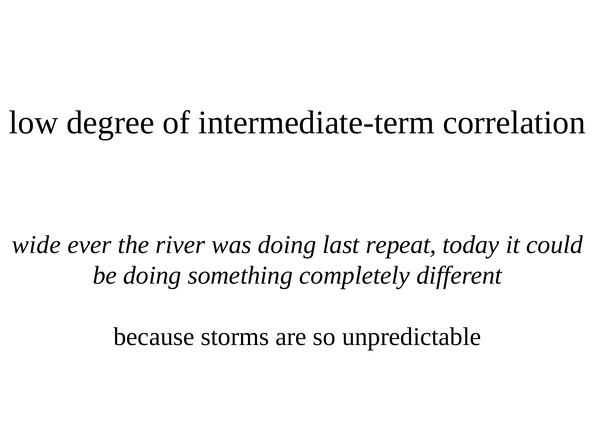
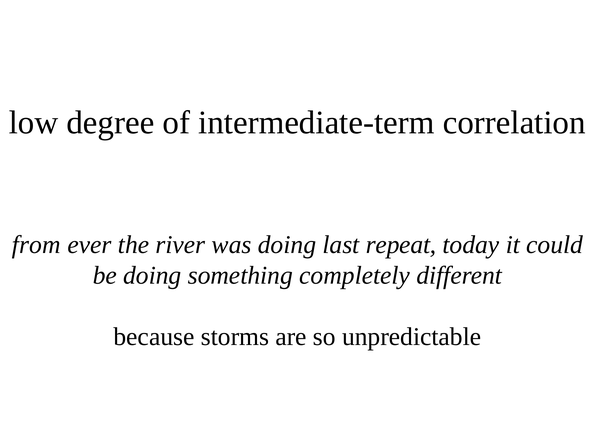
wide: wide -> from
